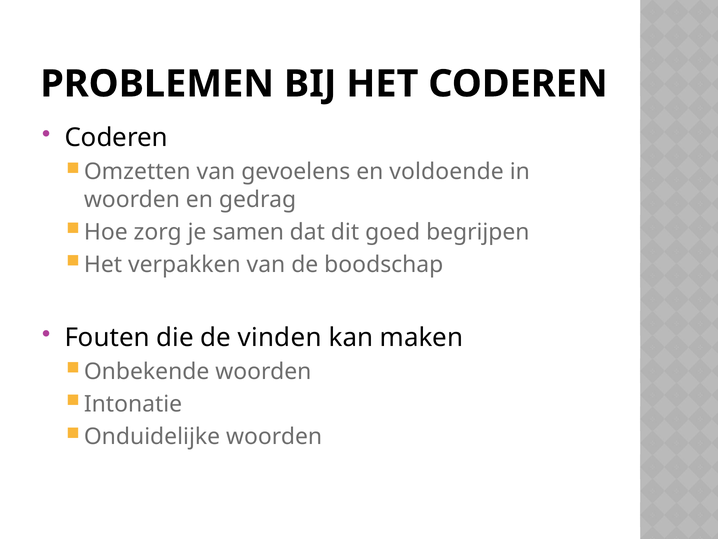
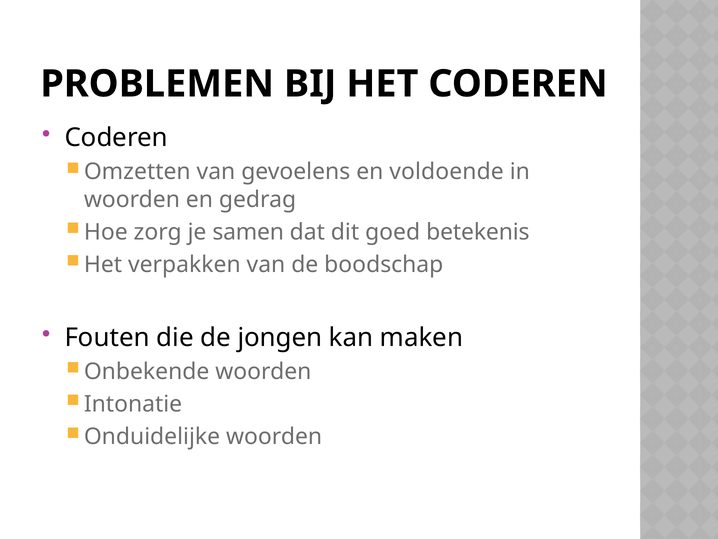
begrijpen: begrijpen -> betekenis
vinden: vinden -> jongen
